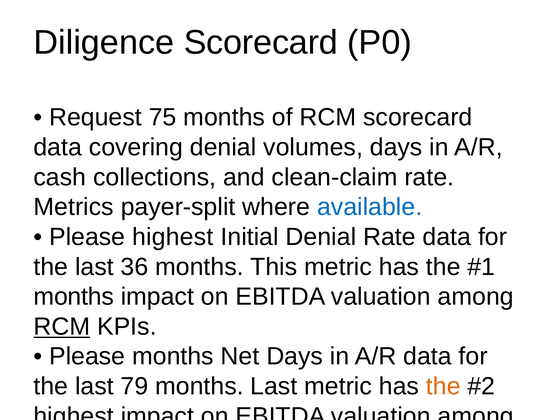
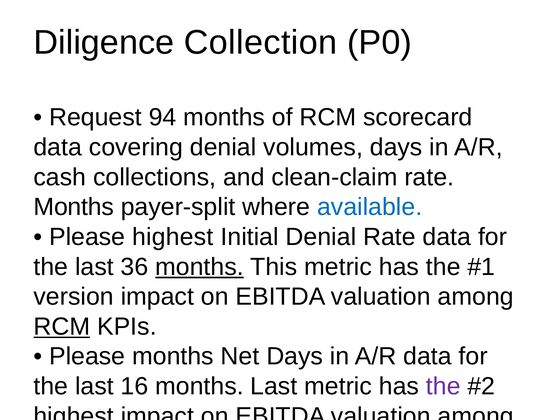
Diligence Scorecard: Scorecard -> Collection
75: 75 -> 94
Metrics at (74, 207): Metrics -> Months
months at (199, 267) underline: none -> present
months at (74, 297): months -> version
79: 79 -> 16
the at (443, 386) colour: orange -> purple
